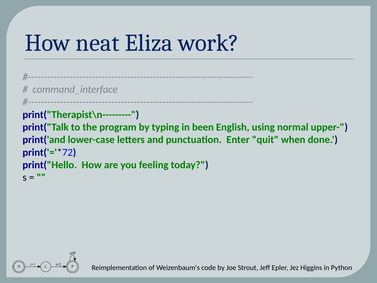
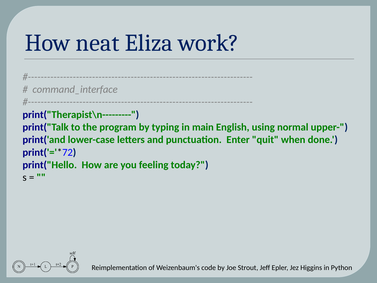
been: been -> main
